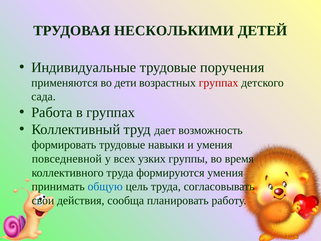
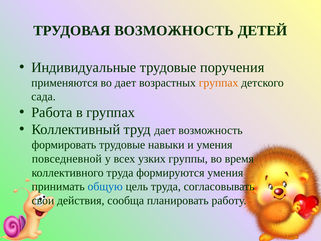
ТРУДОВАЯ НЕСКОЛЬКИМИ: НЕСКОЛЬКИМИ -> ВОЗМОЖНОСТЬ
во дети: дети -> дает
группах at (219, 83) colour: red -> orange
